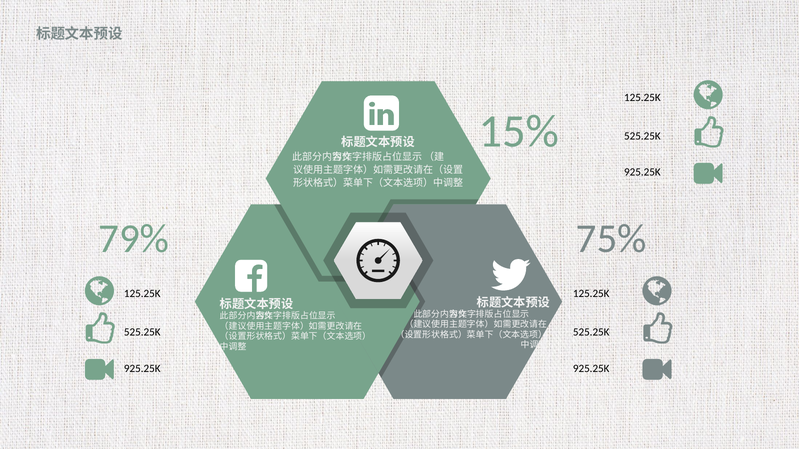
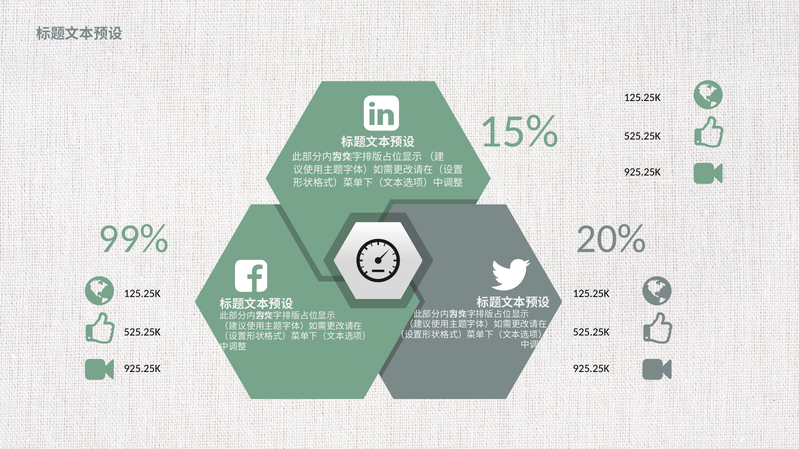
79%: 79% -> 99%
75%: 75% -> 20%
